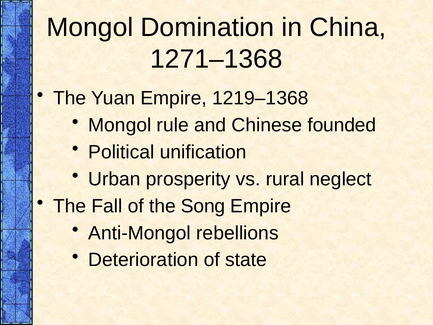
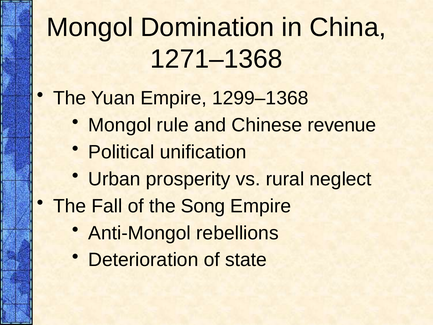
1219–1368: 1219–1368 -> 1299–1368
founded: founded -> revenue
